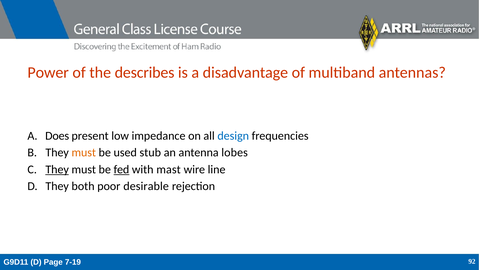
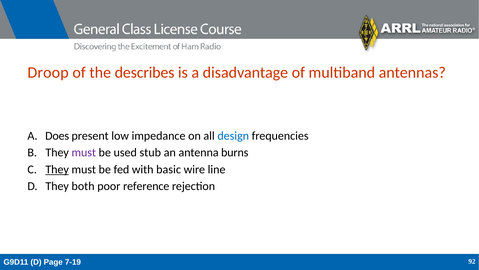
Power: Power -> Droop
must at (84, 152) colour: orange -> purple
lobes: lobes -> burns
fed underline: present -> none
mast: mast -> basic
desirable: desirable -> reference
